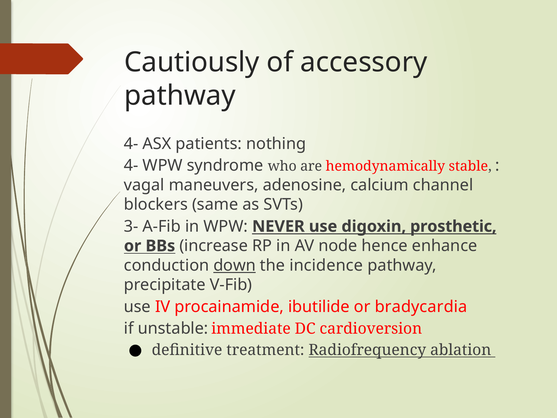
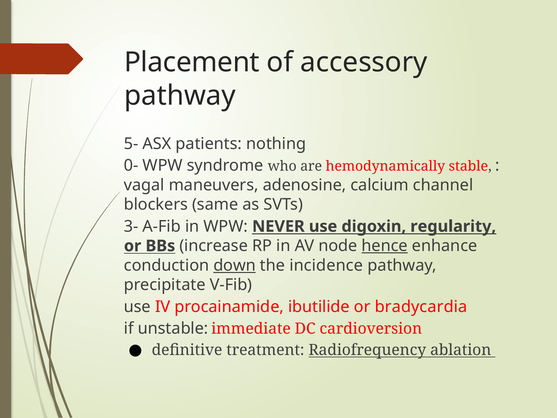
Cautiously: Cautiously -> Placement
4- at (131, 144): 4- -> 5-
4- at (131, 165): 4- -> 0-
prosthetic: prosthetic -> regularity
hence underline: none -> present
